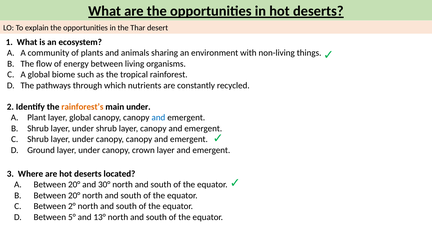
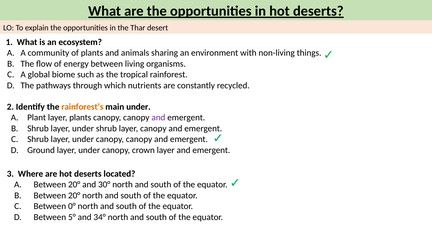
layer global: global -> plants
and at (158, 118) colour: blue -> purple
2°: 2° -> 0°
13°: 13° -> 34°
